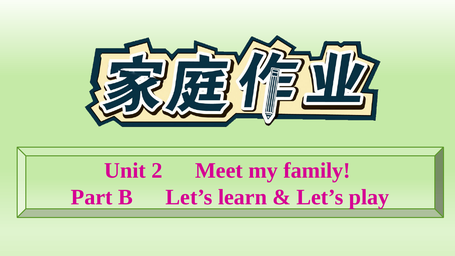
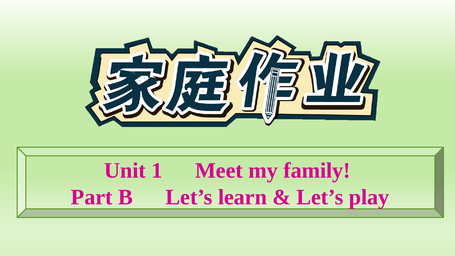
2: 2 -> 1
